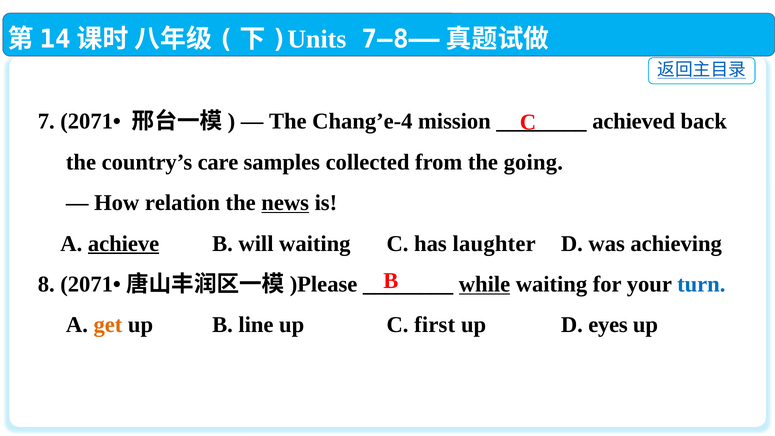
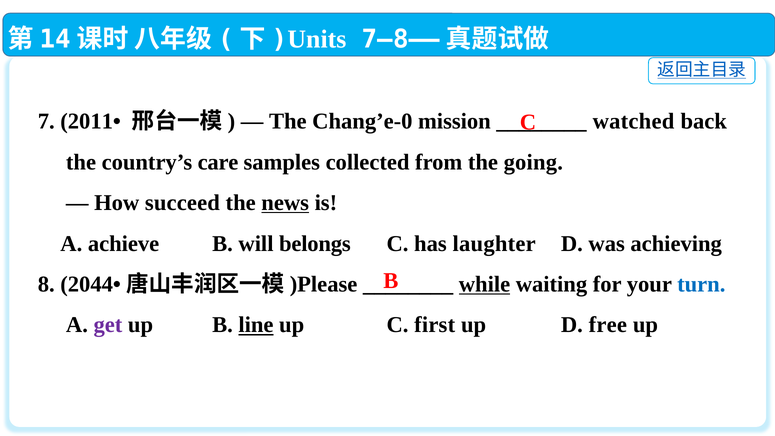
7 2071•: 2071• -> 2011•
Chang’e-4: Chang’e-4 -> Chang’e-0
achieved: achieved -> watched
relation: relation -> succeed
achieve underline: present -> none
will waiting: waiting -> belongs
8 2071•: 2071• -> 2044•
get colour: orange -> purple
line underline: none -> present
eyes: eyes -> free
